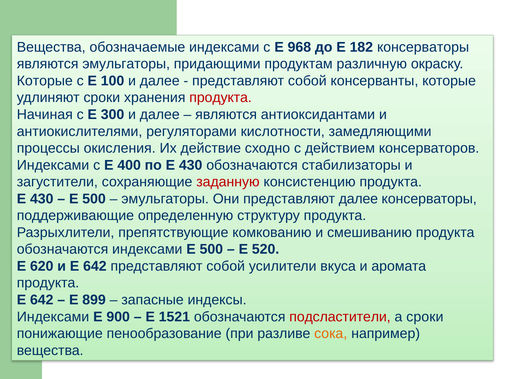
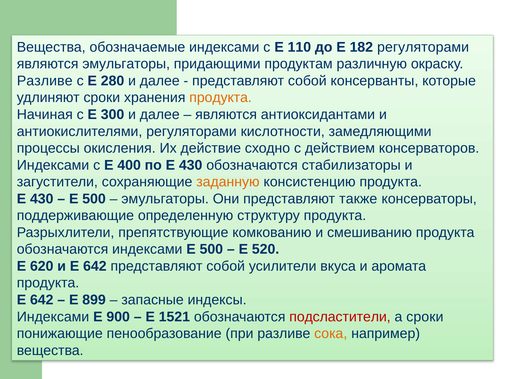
968: 968 -> 110
182 консерваторы: консерваторы -> регуляторами
Которые at (45, 81): Которые -> Разливе
100: 100 -> 280
продукта at (221, 98) colour: red -> orange
заданную colour: red -> orange
представляют далее: далее -> также
